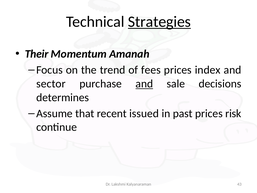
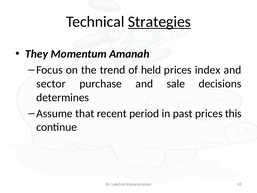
Their: Their -> They
fees: fees -> held
and at (144, 84) underline: present -> none
issued: issued -> period
risk: risk -> this
